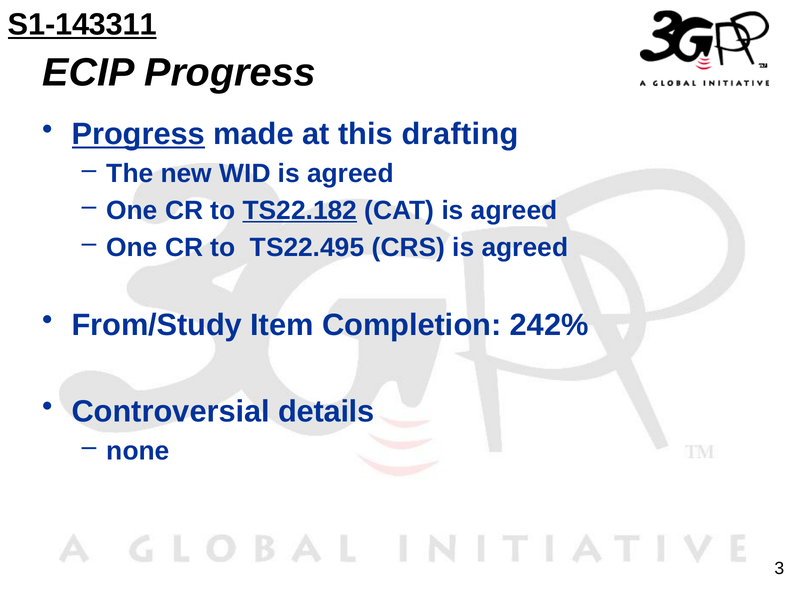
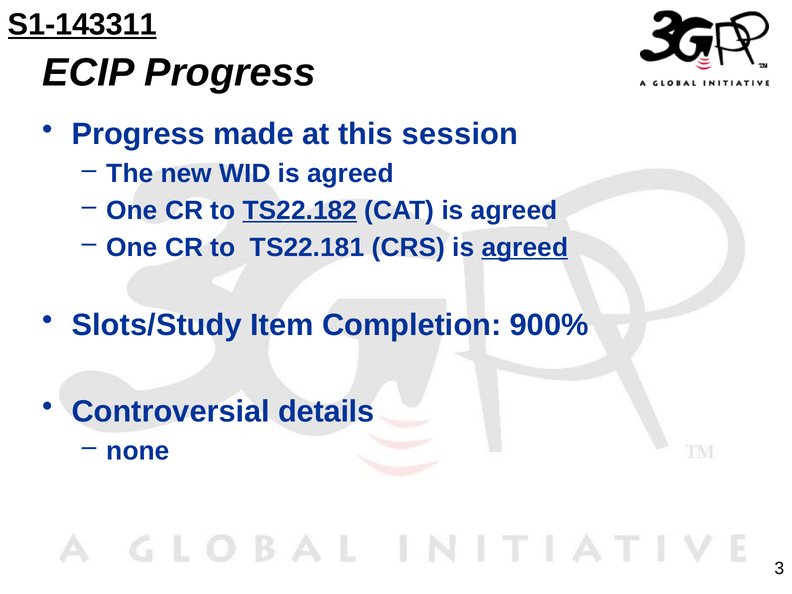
Progress at (138, 134) underline: present -> none
drafting: drafting -> session
TS22.495: TS22.495 -> TS22.181
agreed at (525, 248) underline: none -> present
From/Study: From/Study -> Slots/Study
242%: 242% -> 900%
